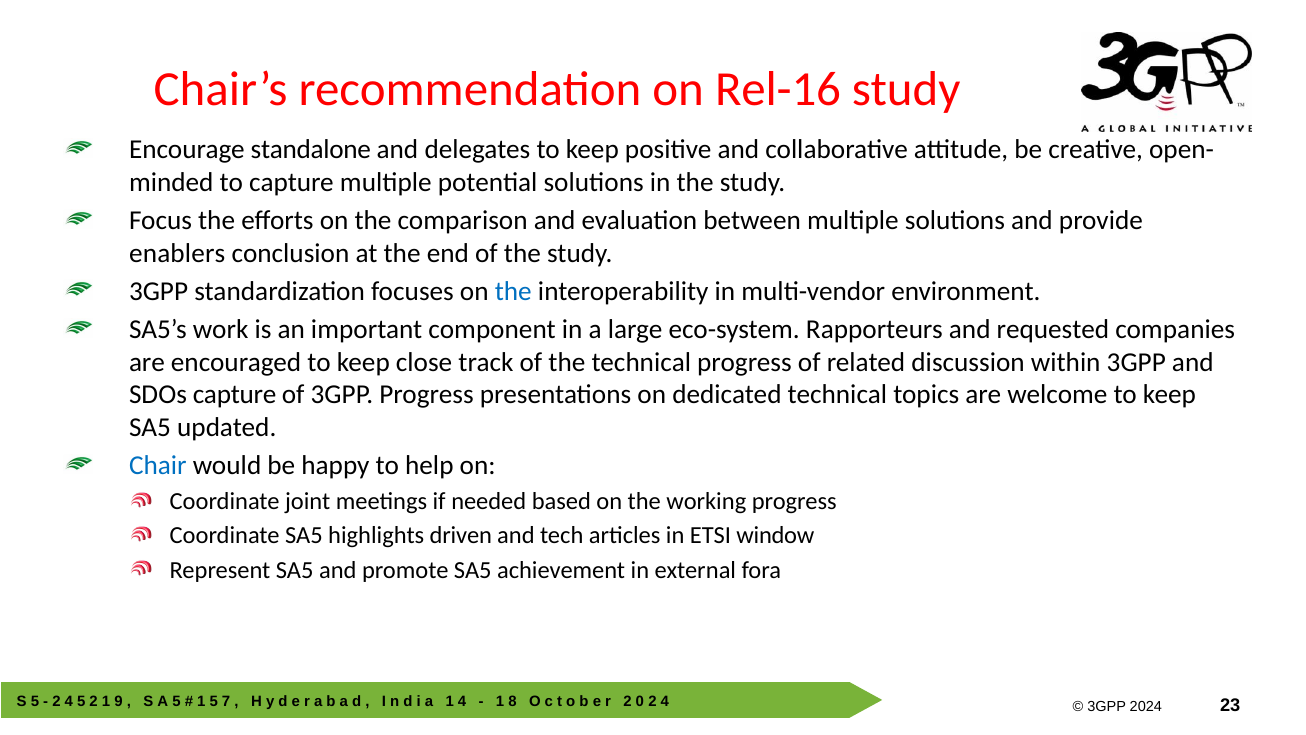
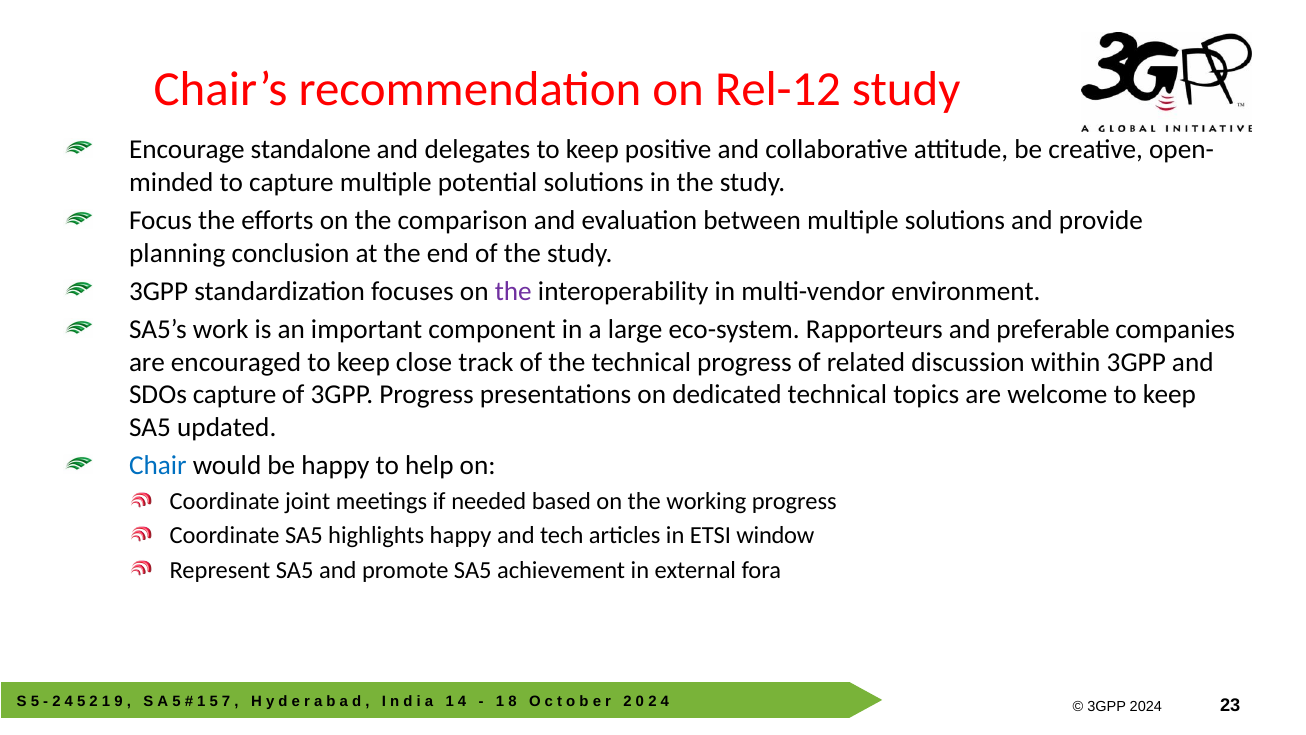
Rel-16: Rel-16 -> Rel-12
enablers: enablers -> planning
the at (513, 291) colour: blue -> purple
requested: requested -> preferable
highlights driven: driven -> happy
